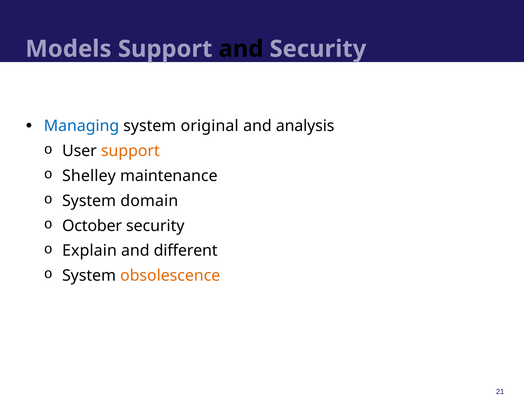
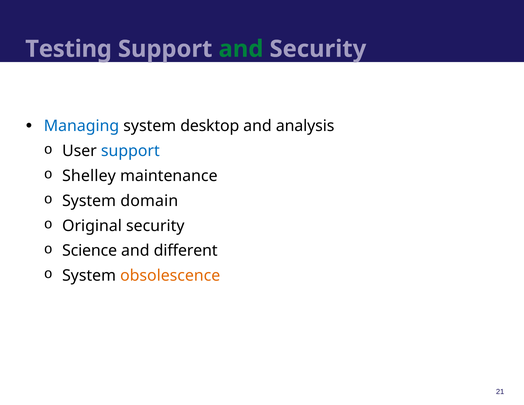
Models: Models -> Testing
and at (241, 49) colour: black -> green
original: original -> desktop
support at (130, 151) colour: orange -> blue
October: October -> Original
Explain: Explain -> Science
